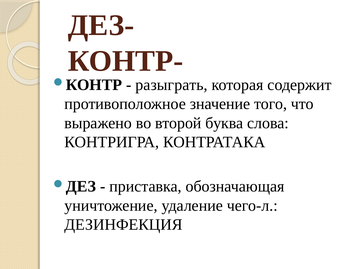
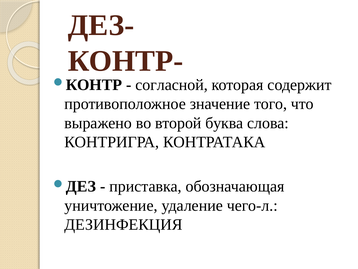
разыграть: разыграть -> согласной
